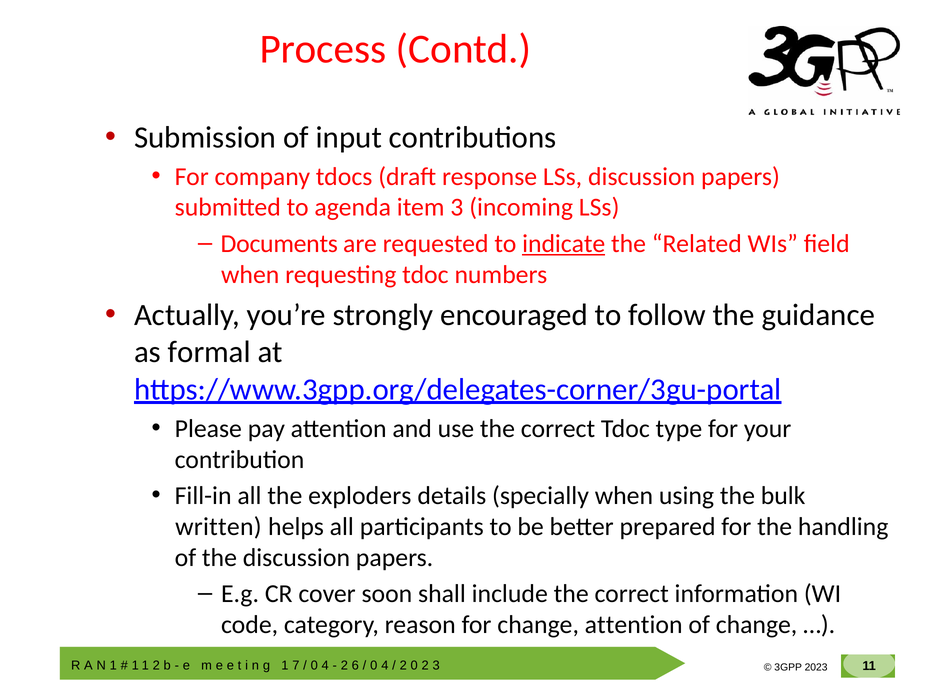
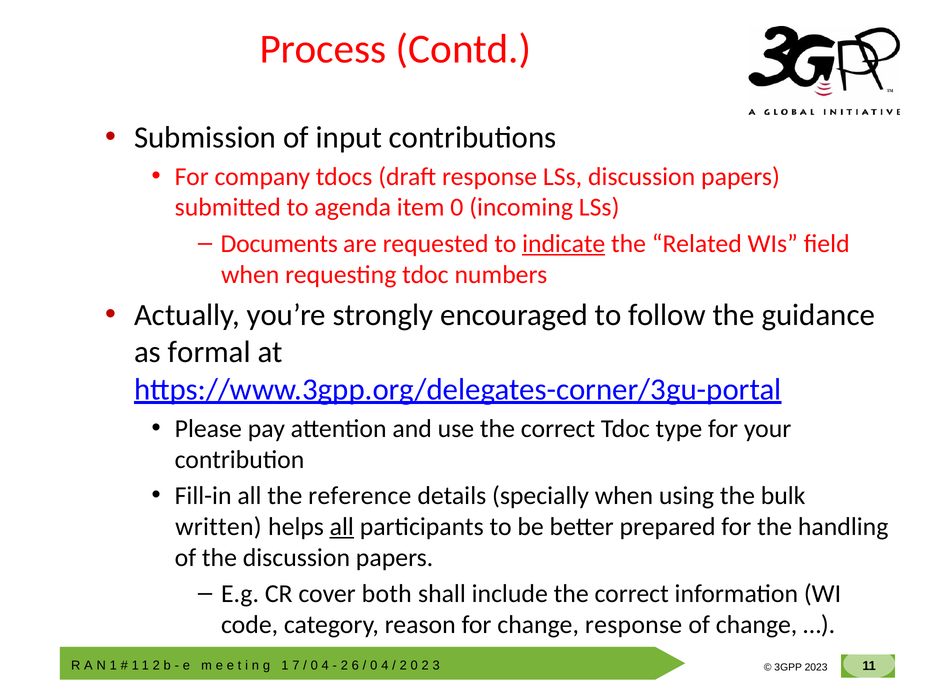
item 3: 3 -> 0
exploders: exploders -> reference
all at (342, 526) underline: none -> present
soon: soon -> both
change attention: attention -> response
